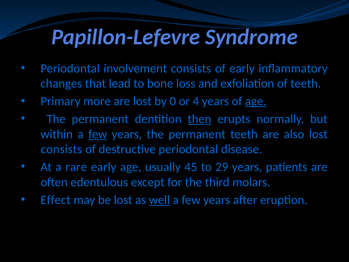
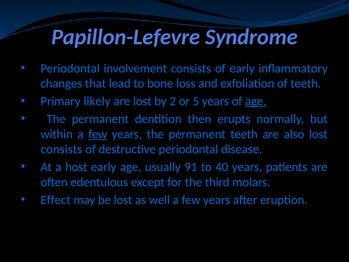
more: more -> likely
0: 0 -> 2
4: 4 -> 5
then underline: present -> none
rare: rare -> host
45: 45 -> 91
29: 29 -> 40
well underline: present -> none
